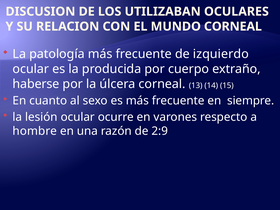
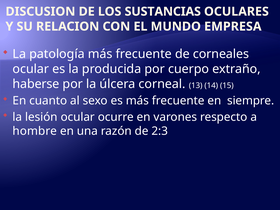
UTILIZABAN: UTILIZABAN -> SUSTANCIAS
MUNDO CORNEAL: CORNEAL -> EMPRESA
izquierdo: izquierdo -> corneales
2:9: 2:9 -> 2:3
